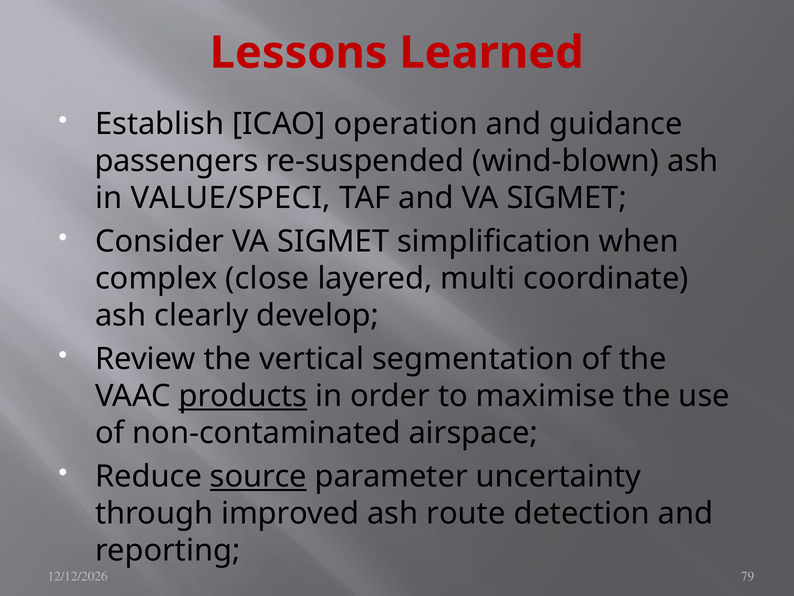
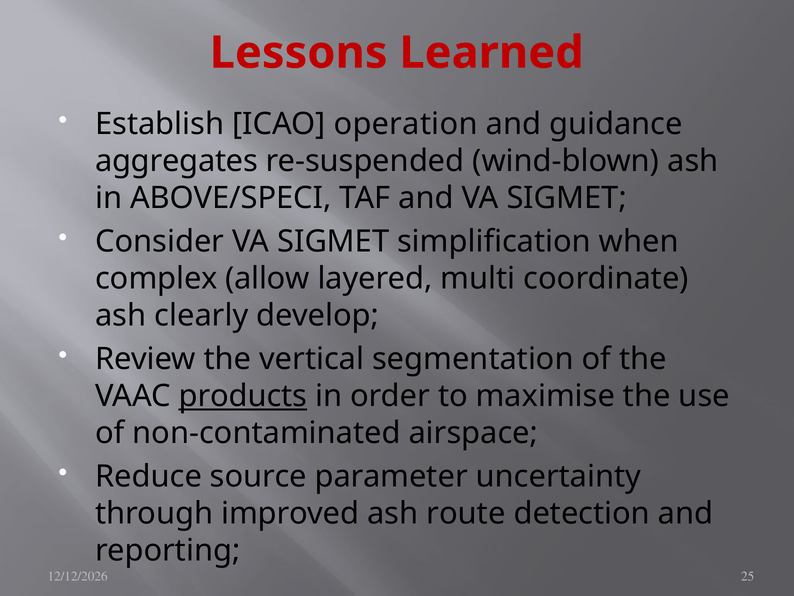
passengers: passengers -> aggregates
VALUE/SPECI: VALUE/SPECI -> ABOVE/SPECI
close: close -> allow
source underline: present -> none
79: 79 -> 25
